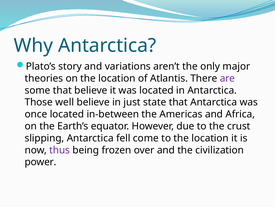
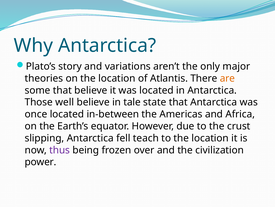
are colour: purple -> orange
just: just -> tale
come: come -> teach
